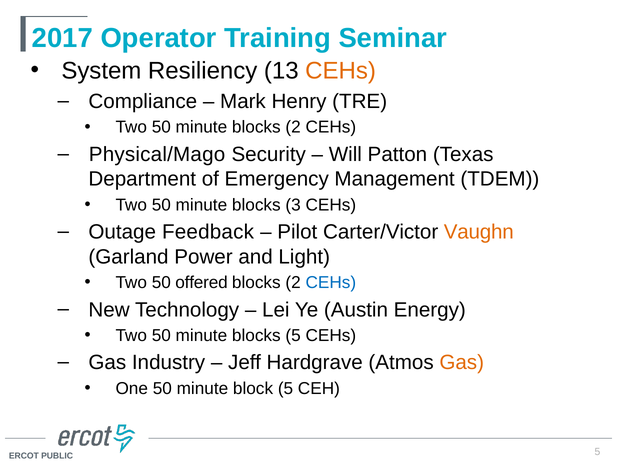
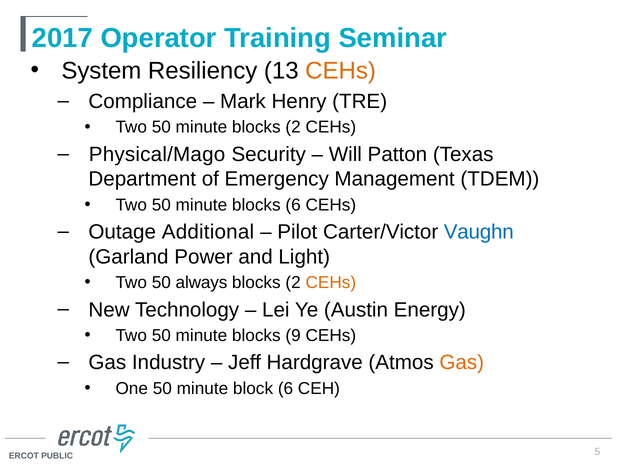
blocks 3: 3 -> 6
Feedback: Feedback -> Additional
Vaughn colour: orange -> blue
offered: offered -> always
CEHs at (331, 282) colour: blue -> orange
blocks 5: 5 -> 9
block 5: 5 -> 6
